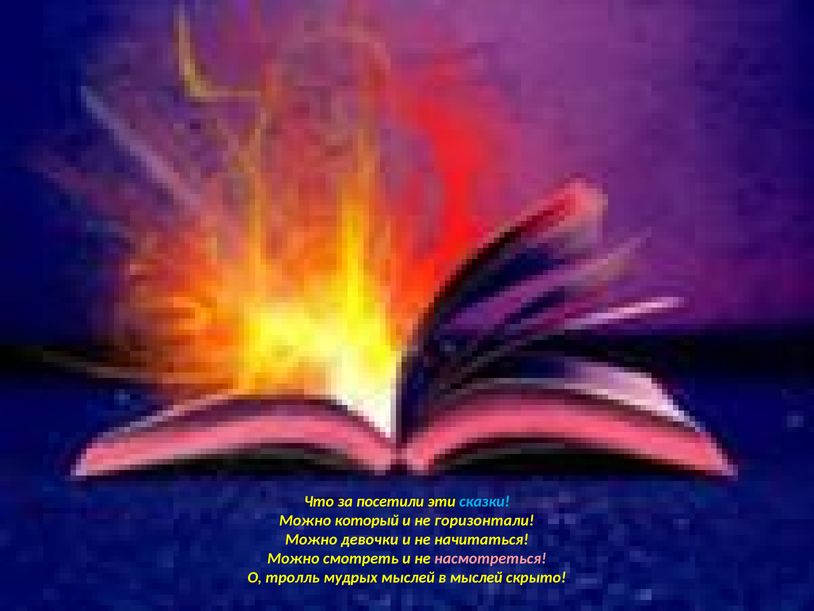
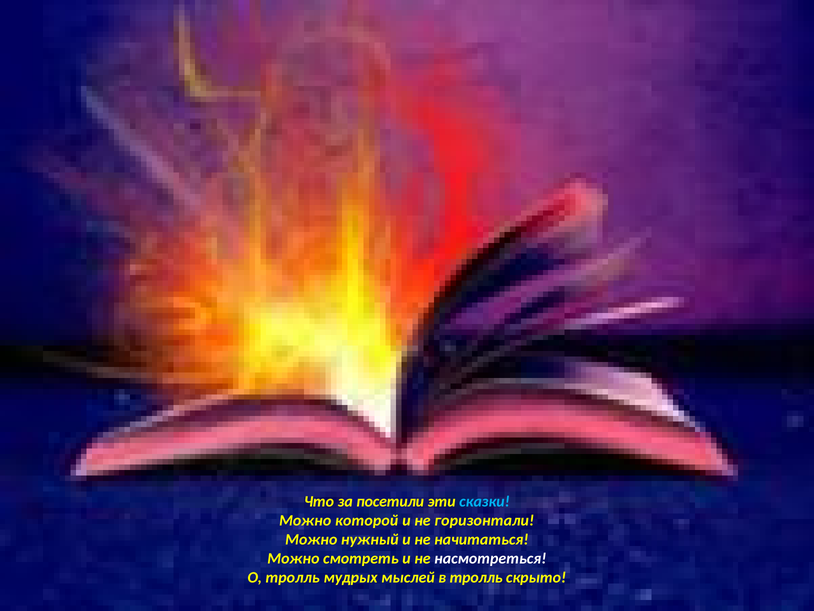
который: который -> которой
девочки: девочки -> нужный
насмотреться colour: pink -> white
в мыслей: мыслей -> тролль
